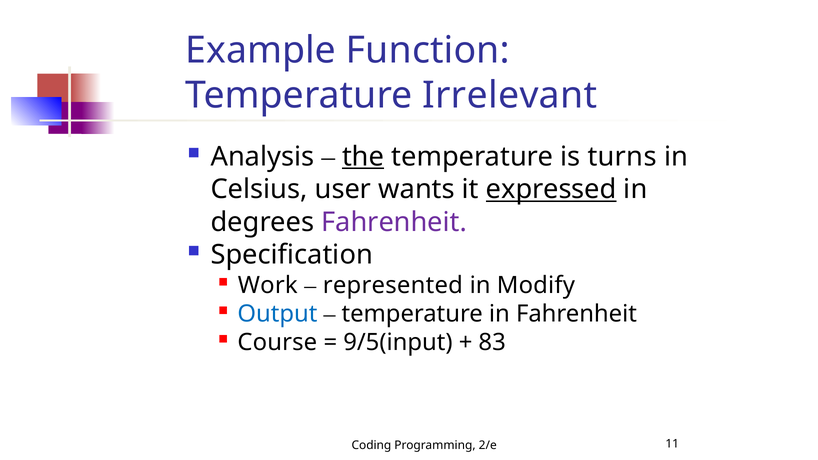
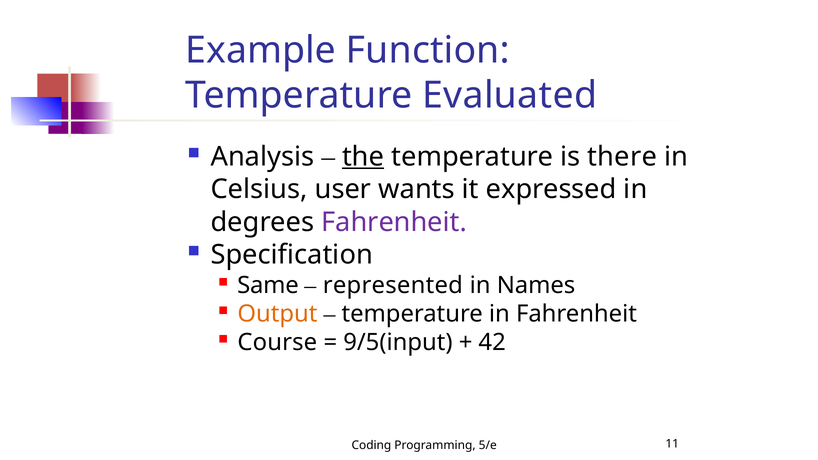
Irrelevant: Irrelevant -> Evaluated
turns: turns -> there
expressed underline: present -> none
Work: Work -> Same
Modify: Modify -> Names
Output colour: blue -> orange
83: 83 -> 42
2/e: 2/e -> 5/e
